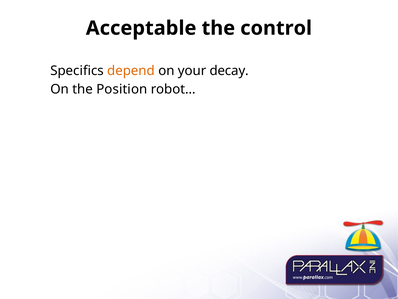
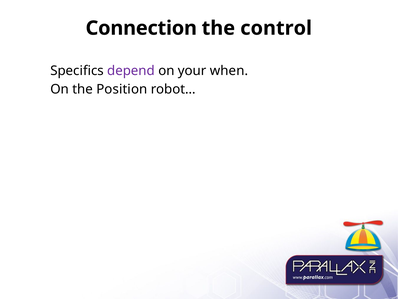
Acceptable: Acceptable -> Connection
depend colour: orange -> purple
decay: decay -> when
